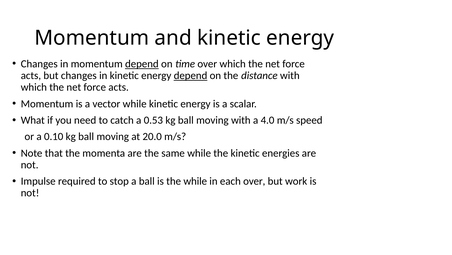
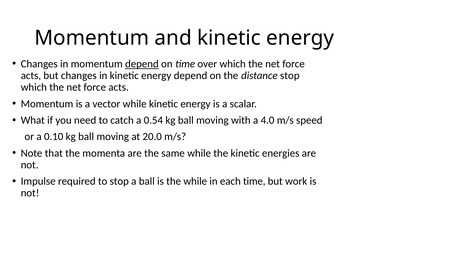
depend at (191, 75) underline: present -> none
distance with: with -> stop
0.53: 0.53 -> 0.54
each over: over -> time
